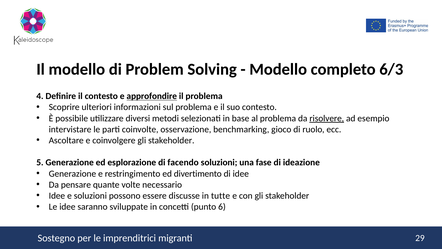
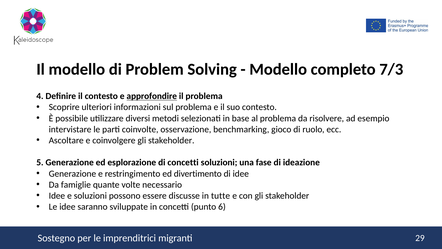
6/3: 6/3 -> 7/3
risolvere underline: present -> none
di facendo: facendo -> concetti
pensare: pensare -> famiglie
